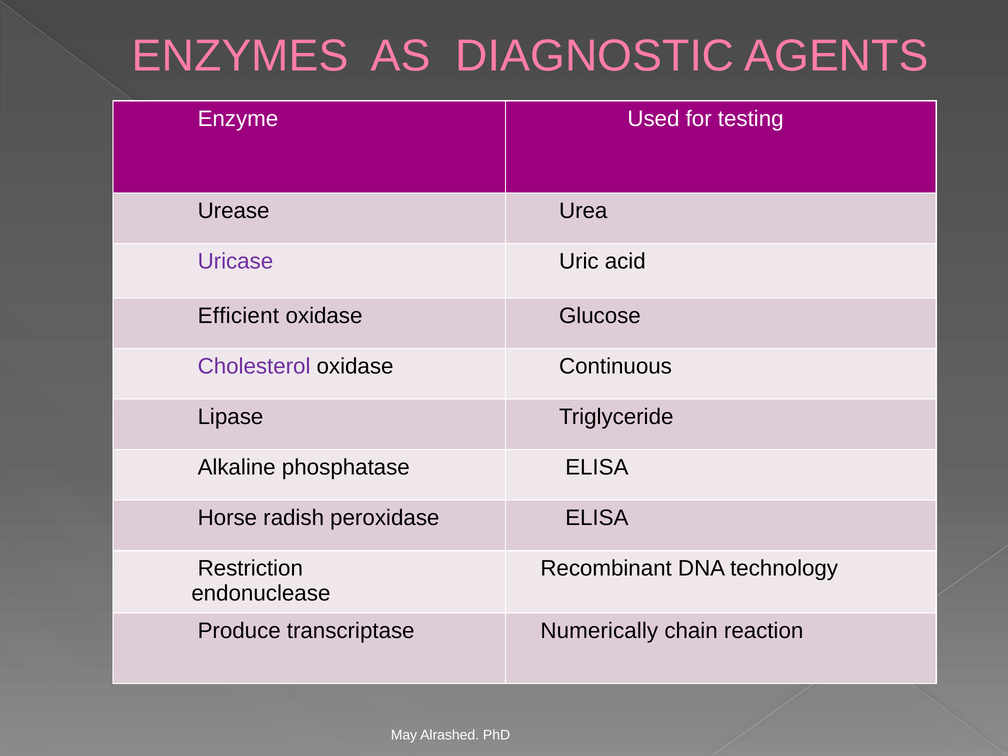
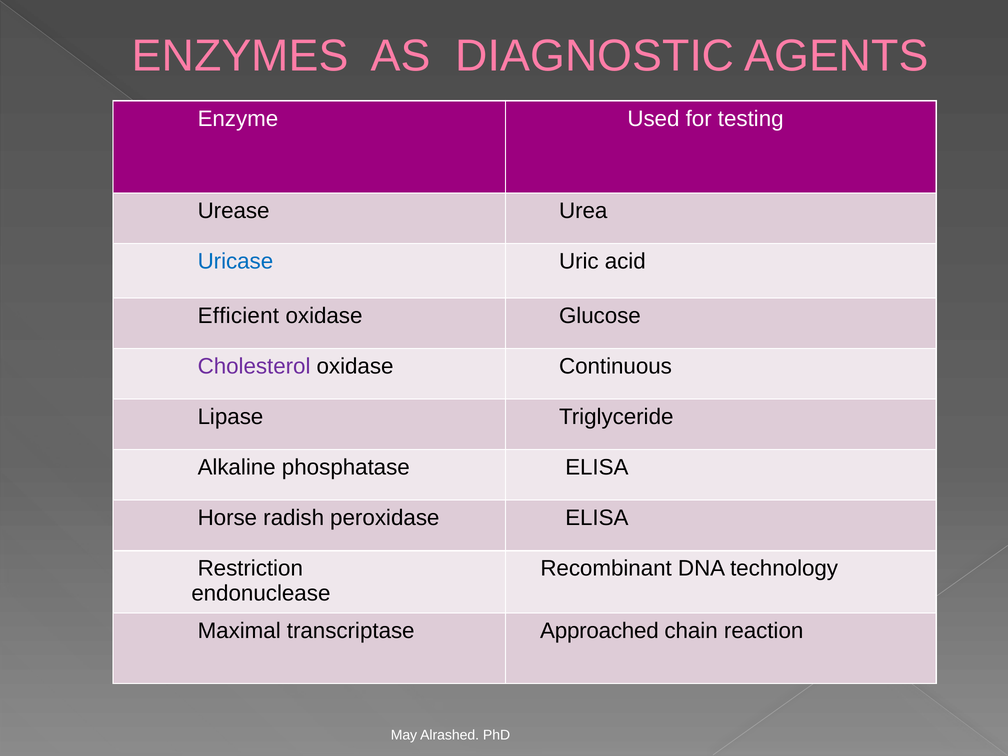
Uricase colour: purple -> blue
Produce: Produce -> Maximal
Numerically: Numerically -> Approached
